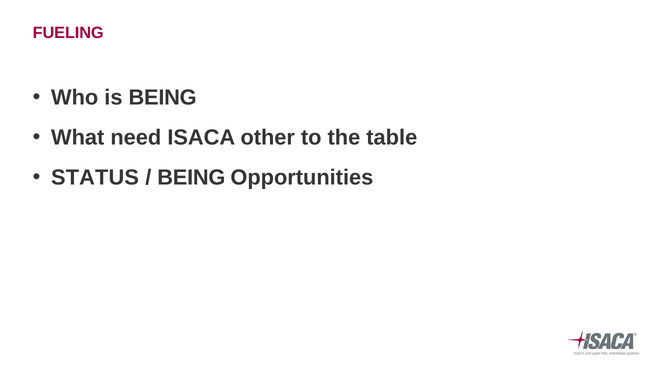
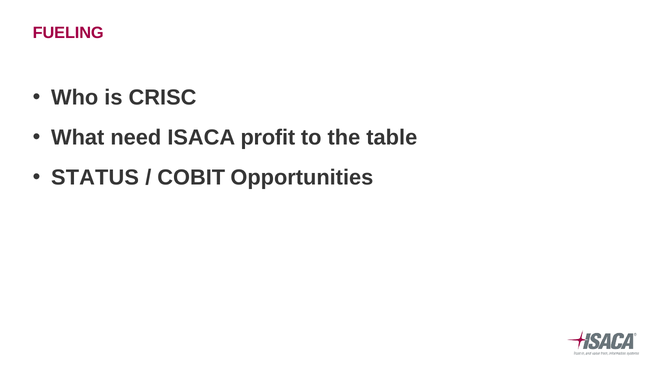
is BEING: BEING -> CRISC
other: other -> profit
BEING at (191, 177): BEING -> COBIT
